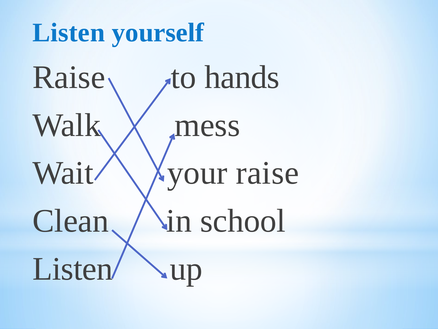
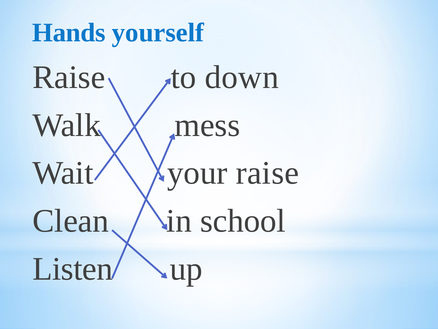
Listen at (69, 33): Listen -> Hands
hands: hands -> down
